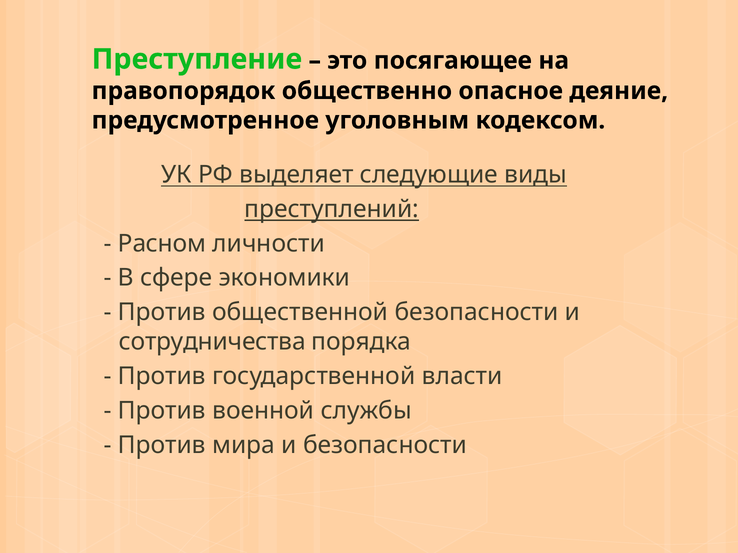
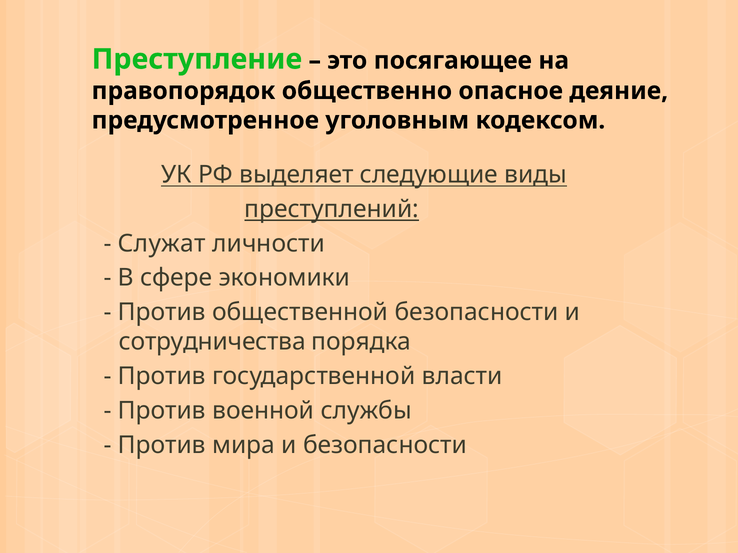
Расном: Расном -> Служат
